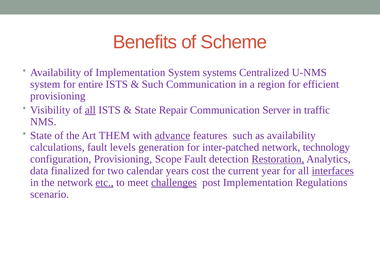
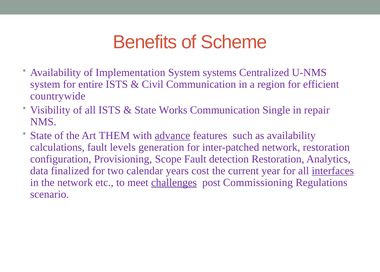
Such at (153, 84): Such -> Civil
provisioning at (58, 96): provisioning -> countrywide
all at (90, 110) underline: present -> none
Repair: Repair -> Works
Server: Server -> Single
traffic: traffic -> repair
network technology: technology -> restoration
Restoration at (278, 159) underline: present -> none
etc underline: present -> none
post Implementation: Implementation -> Commissioning
